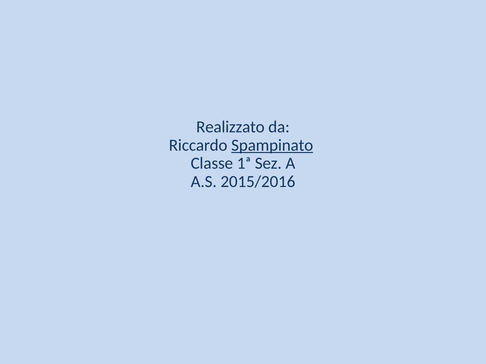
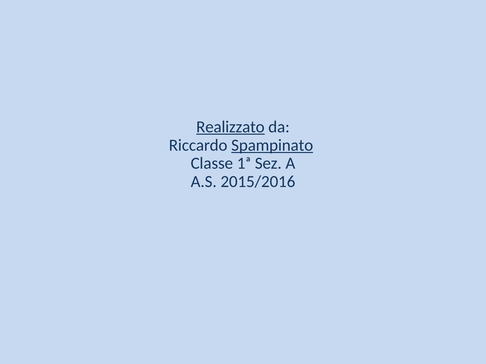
Realizzato underline: none -> present
